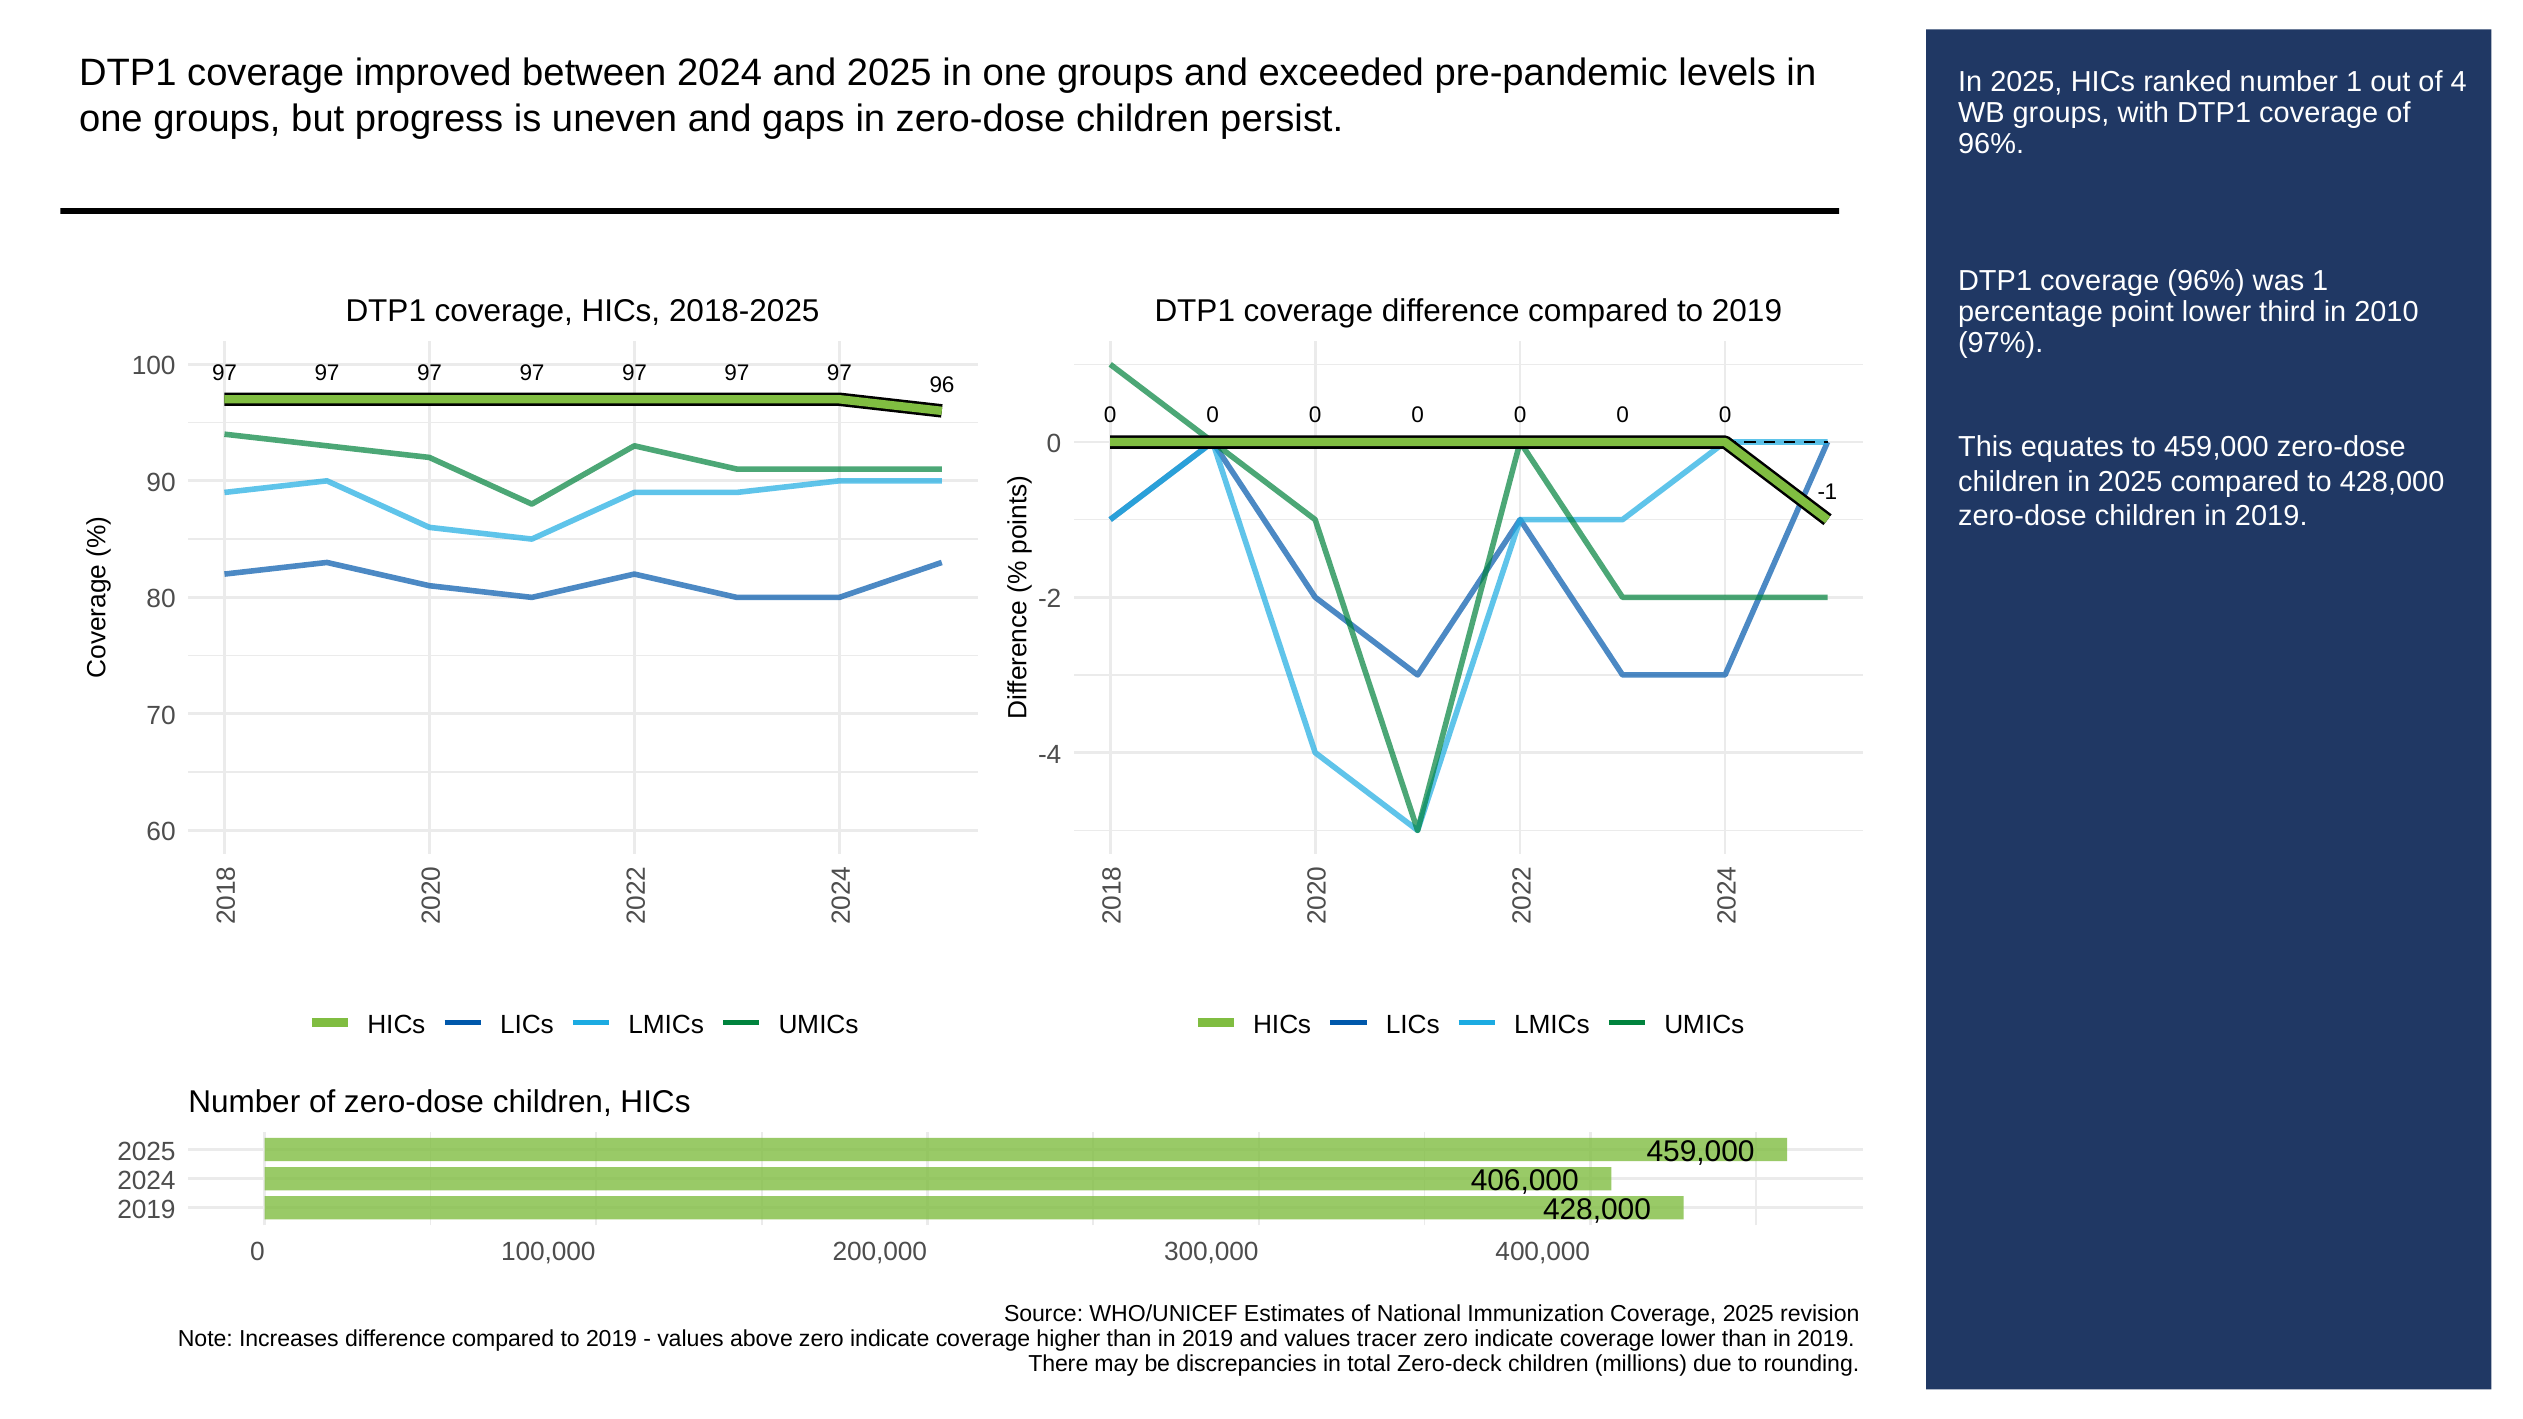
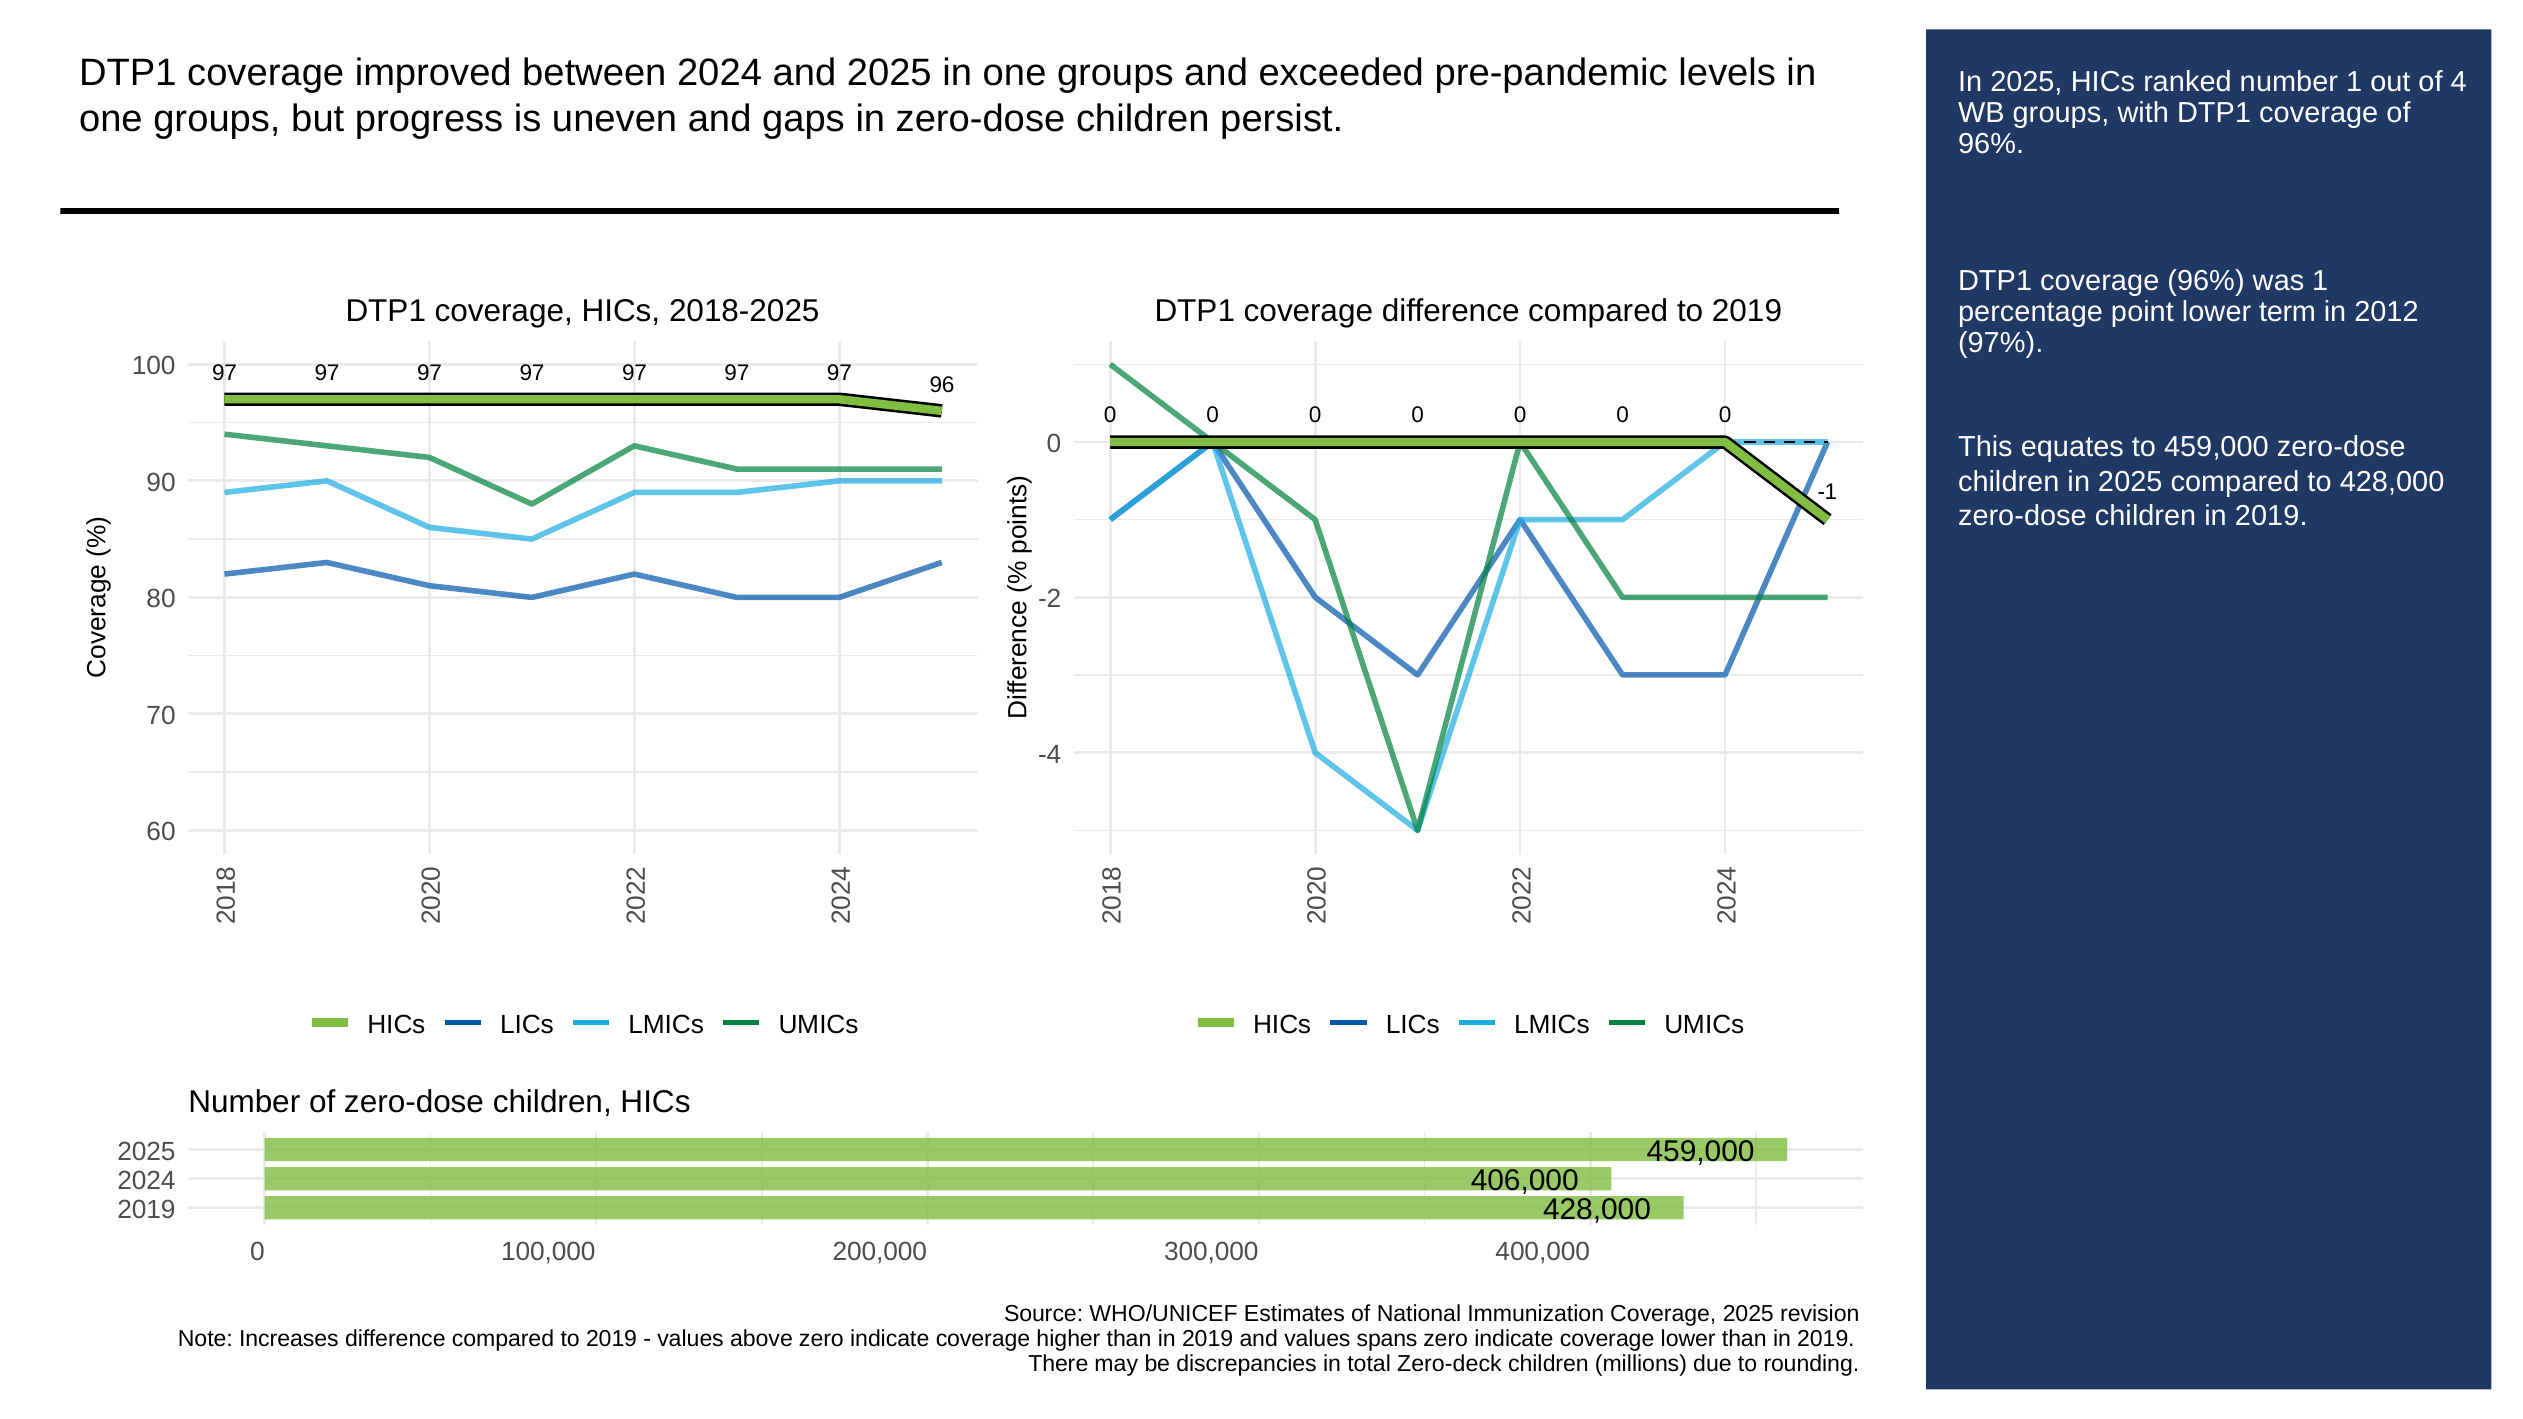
third: third -> term
2010: 2010 -> 2012
tracer: tracer -> spans
